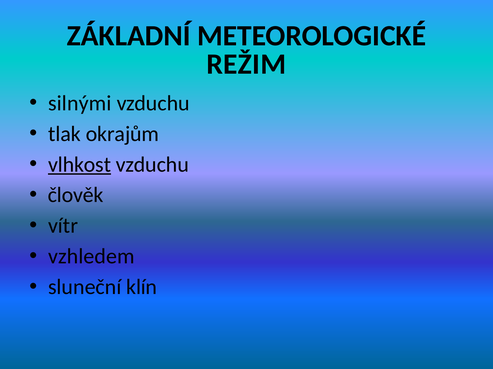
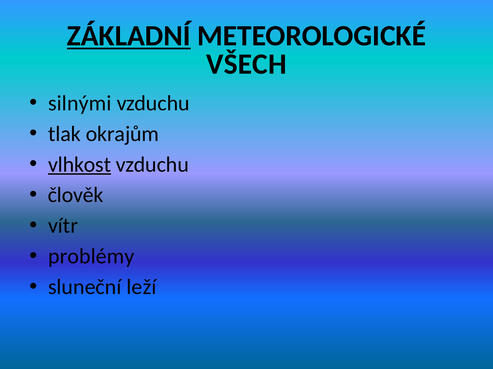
ZÁKLADNÍ underline: none -> present
REŽIM: REŽIM -> VŠECH
vzhledem: vzhledem -> problémy
klín: klín -> leží
